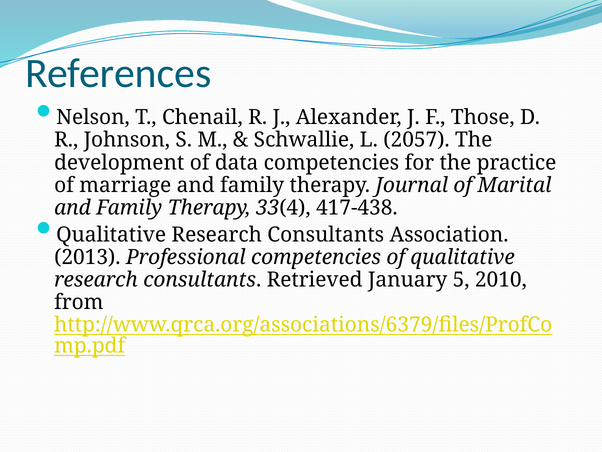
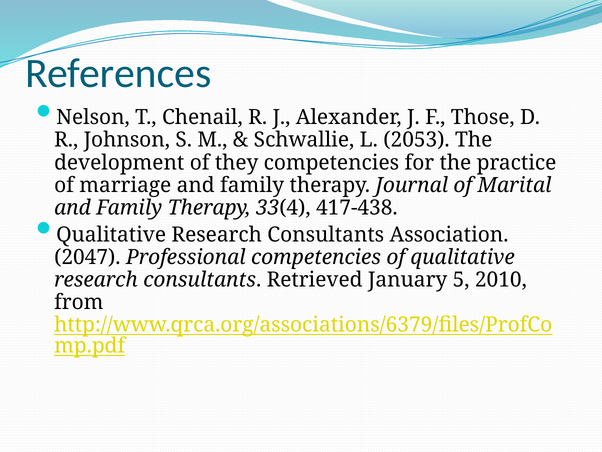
2057: 2057 -> 2053
data: data -> they
2013: 2013 -> 2047
